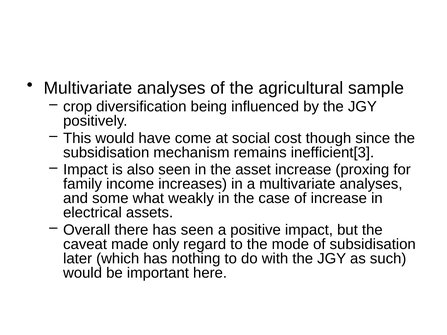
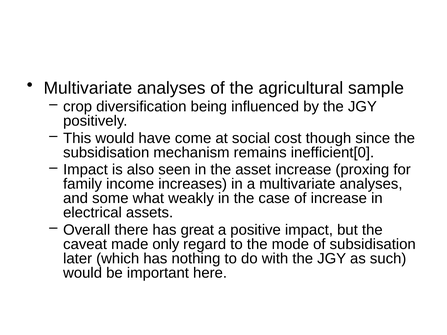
inefficient[3: inefficient[3 -> inefficient[0
has seen: seen -> great
